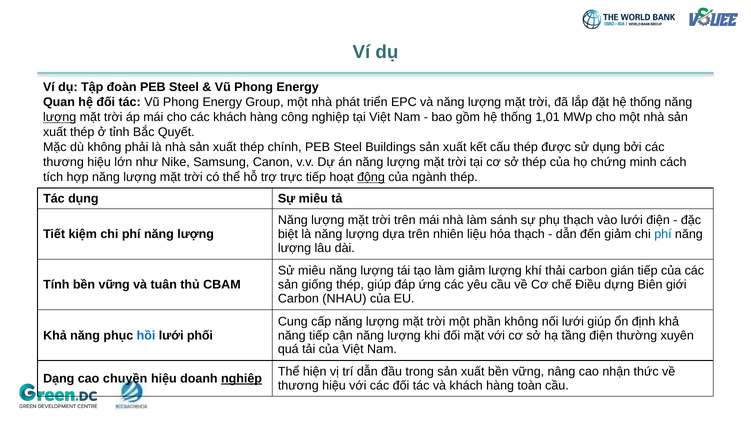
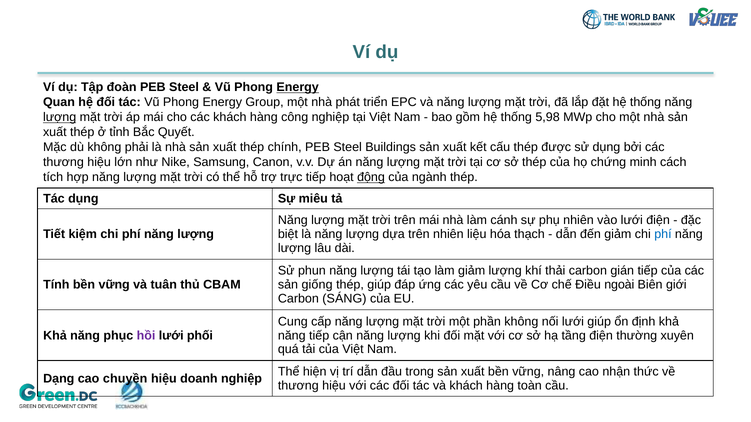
Energy at (298, 87) underline: none -> present
1,01: 1,01 -> 5,98
sánh: sánh -> cánh
phụ thạch: thạch -> nhiên
Sử miêu: miêu -> phun
dựng: dựng -> ngoài
NHAU: NHAU -> SÁNG
hồi colour: blue -> purple
nghiệp at (242, 379) underline: present -> none
